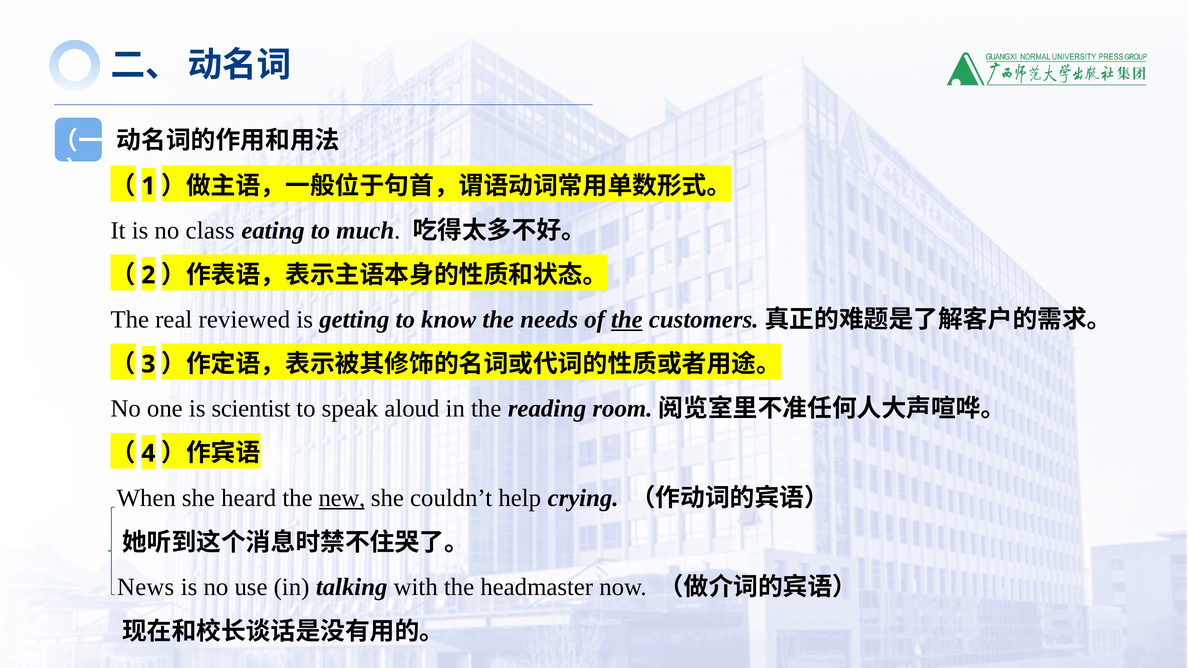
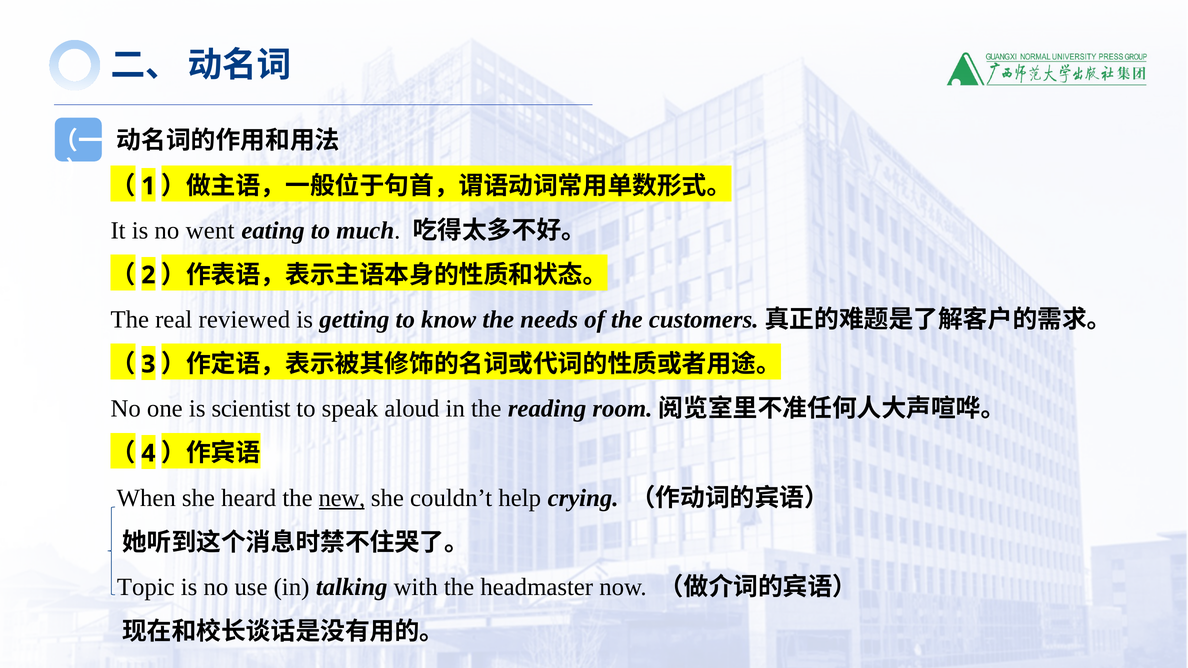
class: class -> went
the at (627, 320) underline: present -> none
News: News -> Topic
